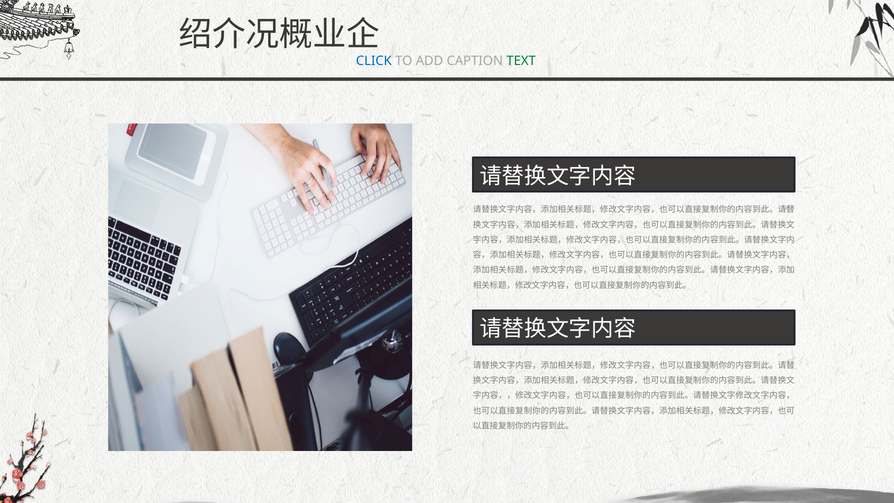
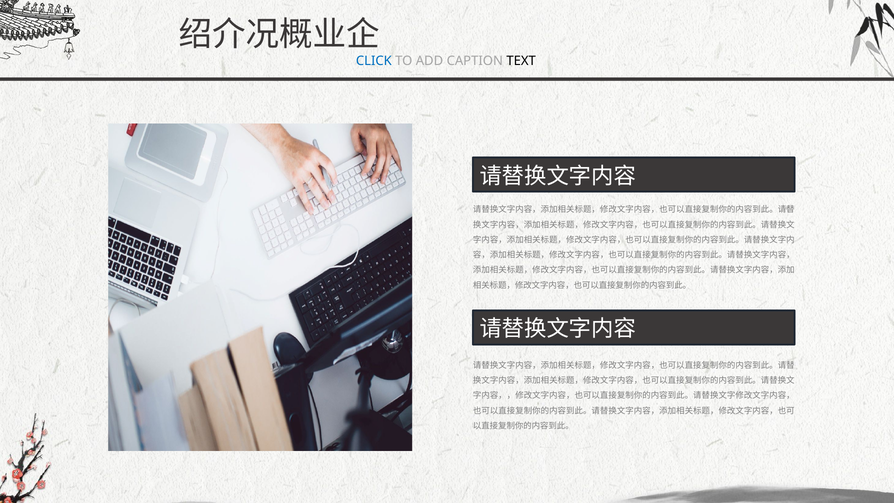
TEXT colour: green -> black
